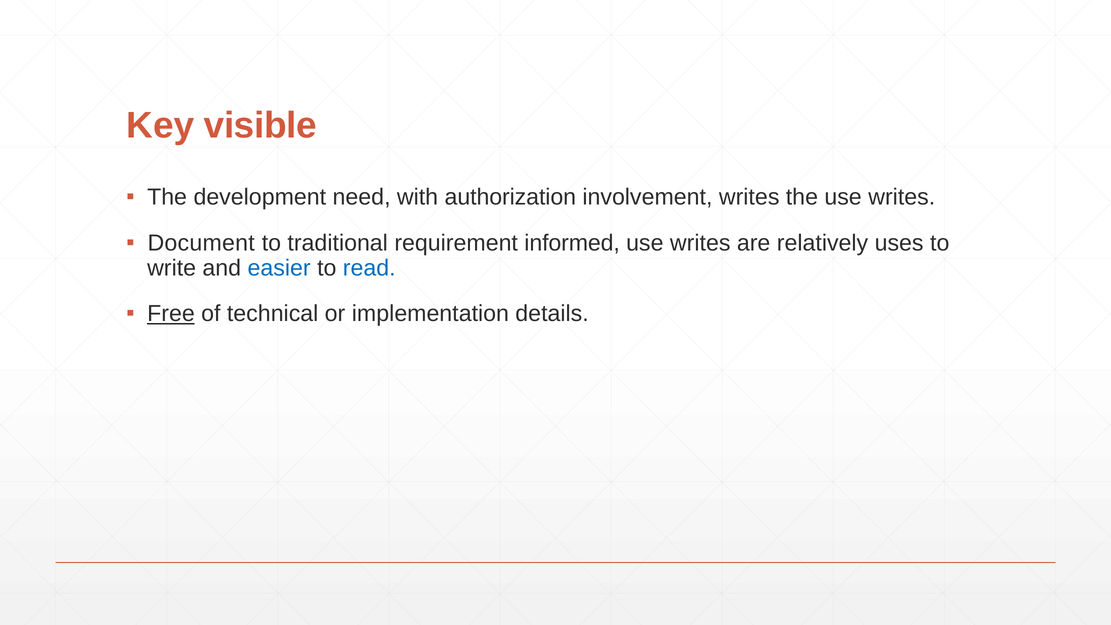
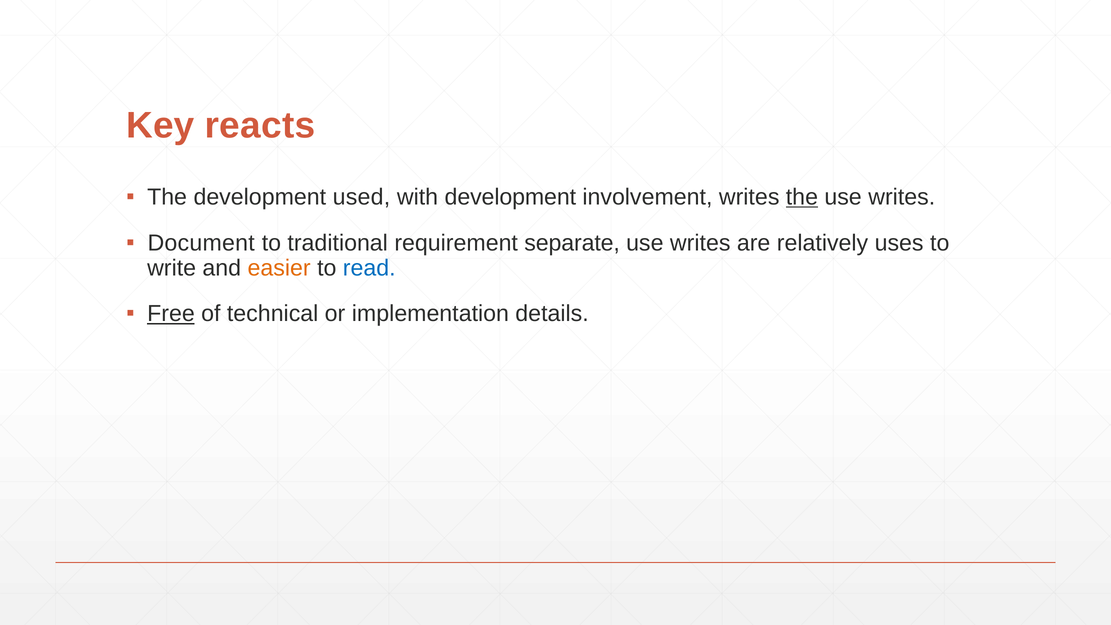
visible: visible -> reacts
need: need -> used
with authorization: authorization -> development
the at (802, 197) underline: none -> present
informed: informed -> separate
easier colour: blue -> orange
